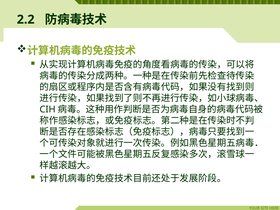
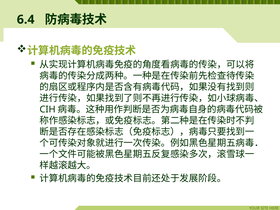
2.2: 2.2 -> 6.4
